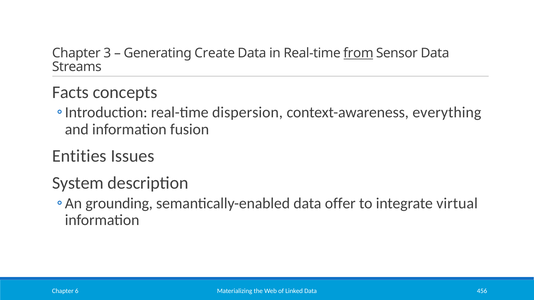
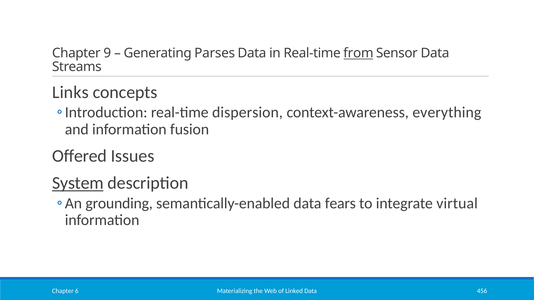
3: 3 -> 9
Create: Create -> Parses
Facts: Facts -> Links
Entities: Entities -> Offered
System underline: none -> present
offer: offer -> fears
